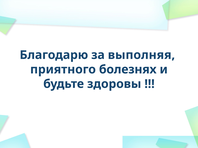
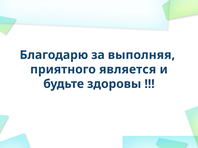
болезнях: болезнях -> является
